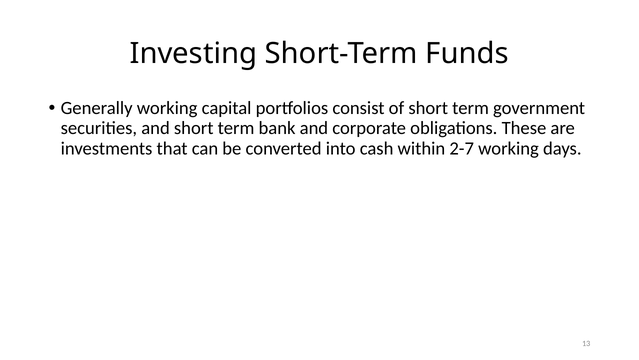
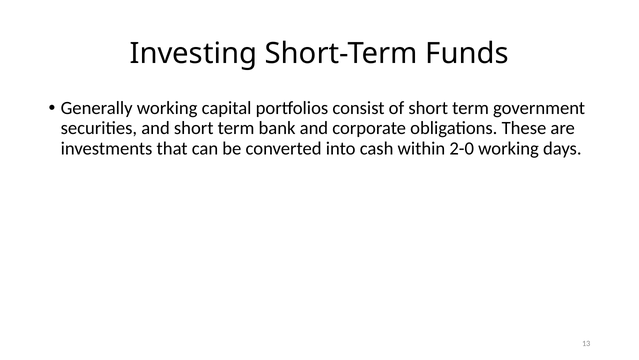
2-7: 2-7 -> 2-0
